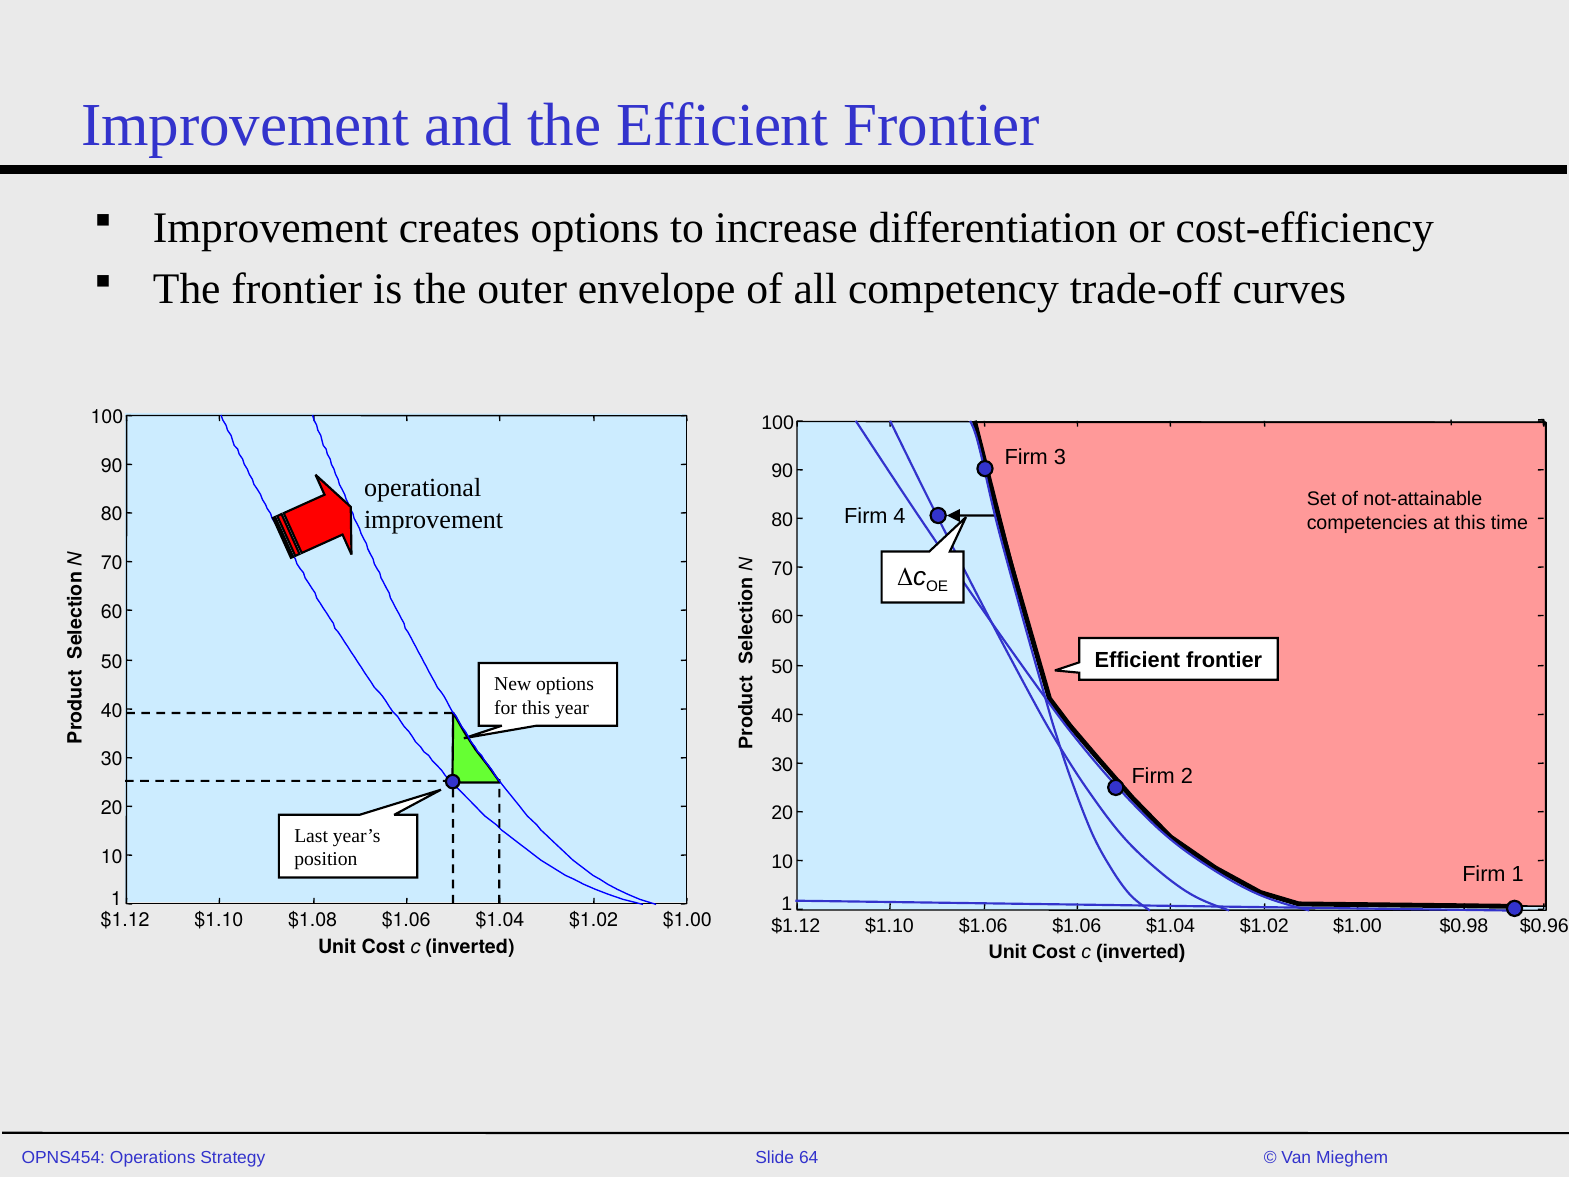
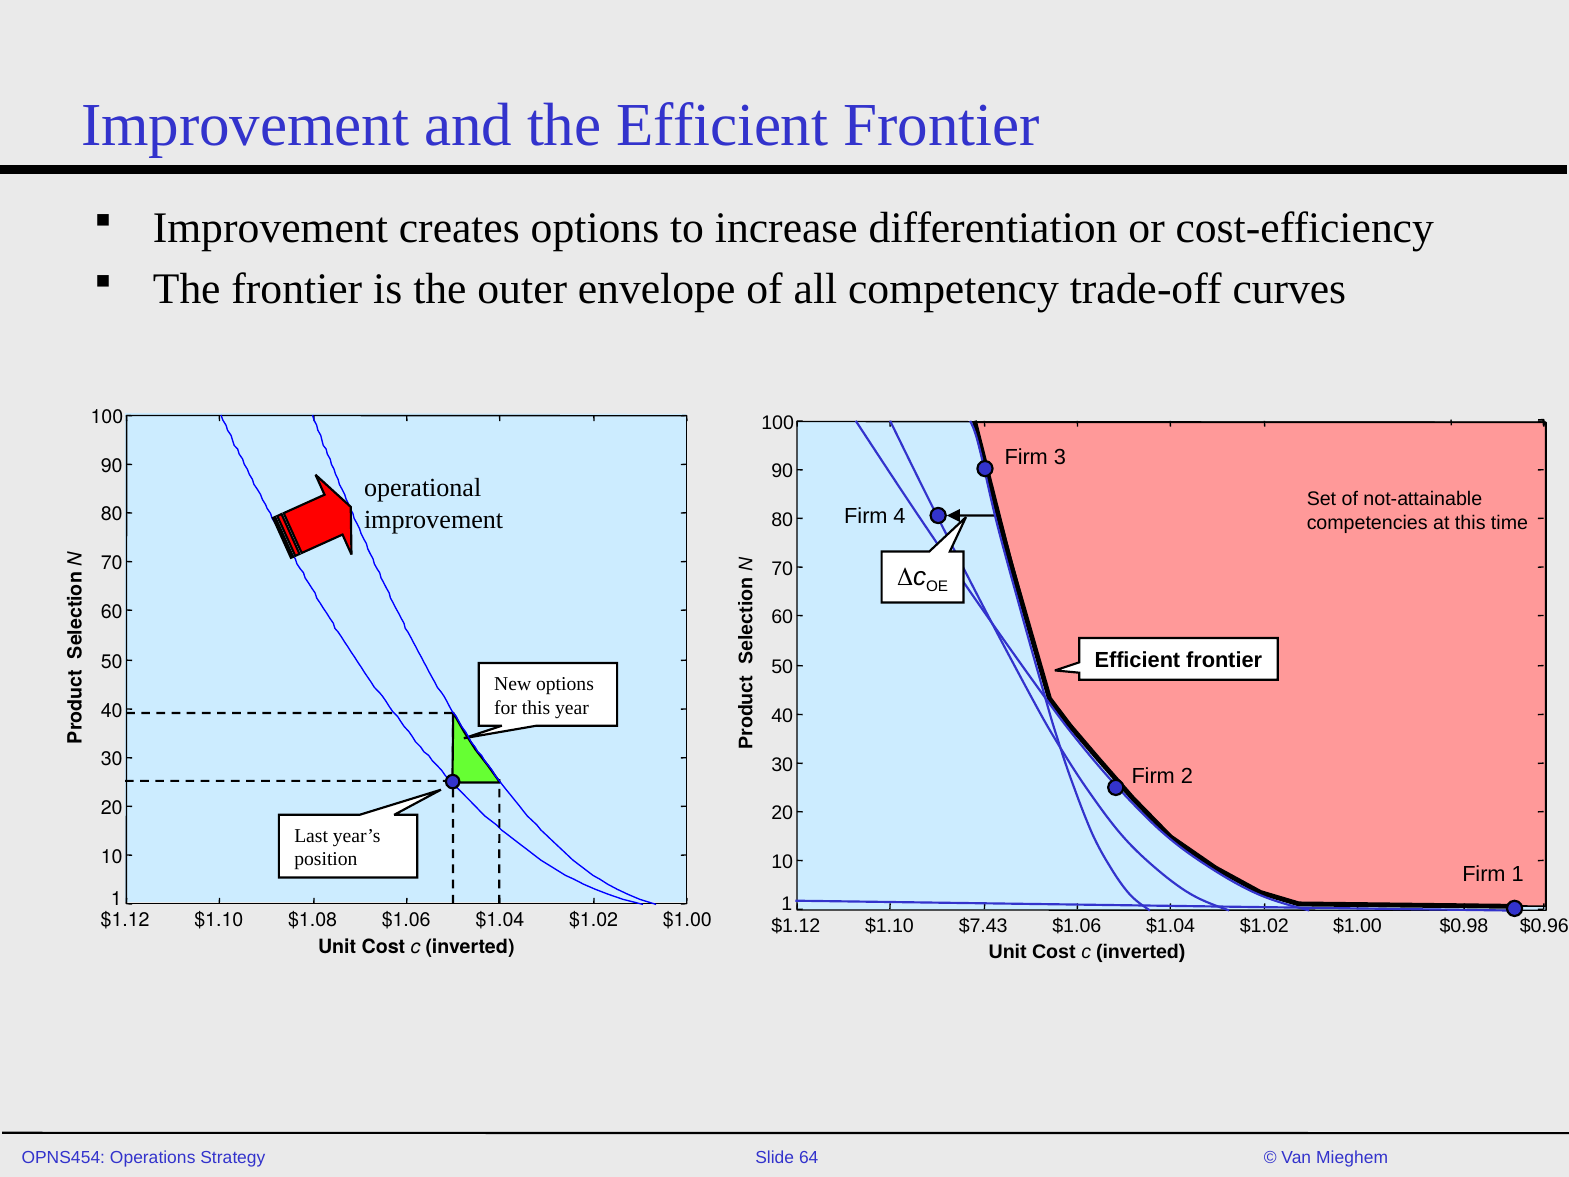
$1.10 $1.06: $1.06 -> $7.43
